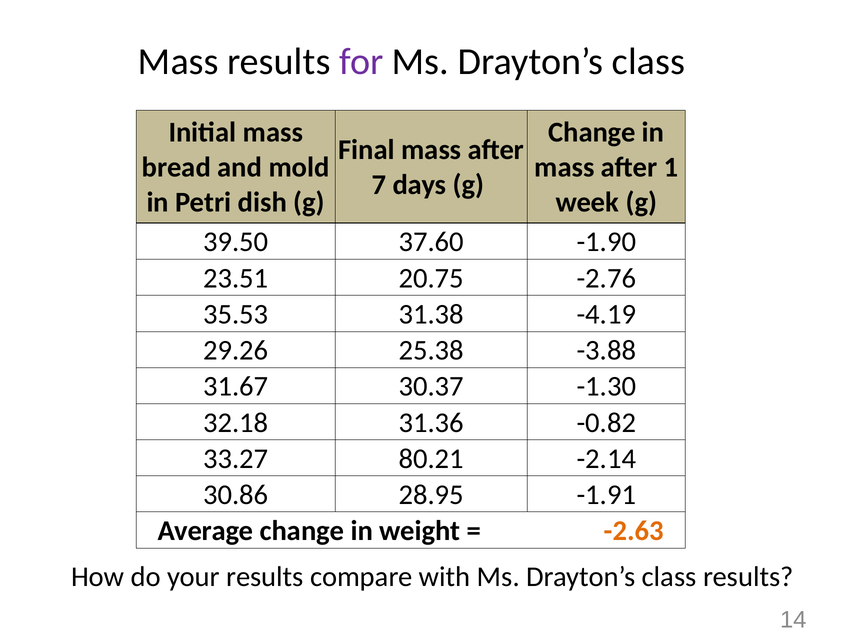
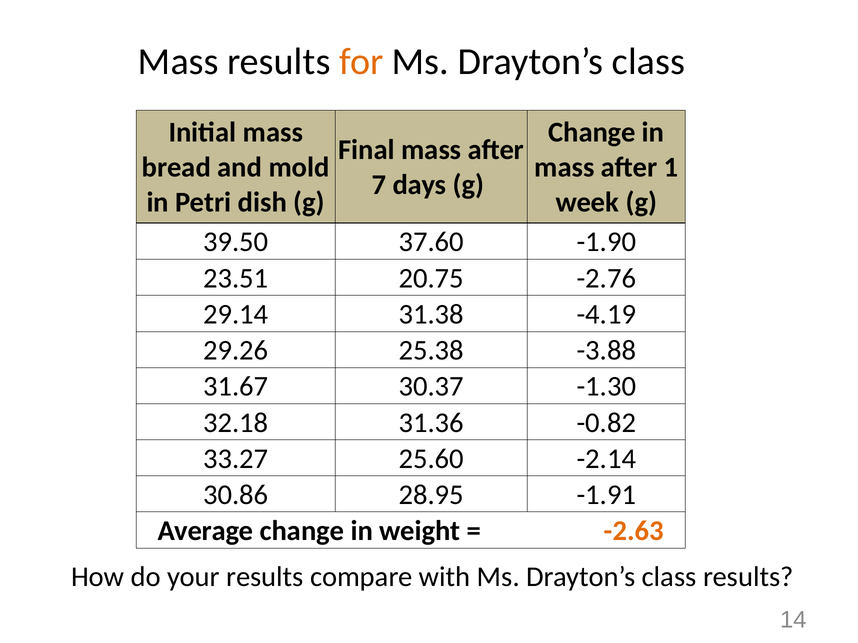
for colour: purple -> orange
35.53: 35.53 -> 29.14
80.21: 80.21 -> 25.60
